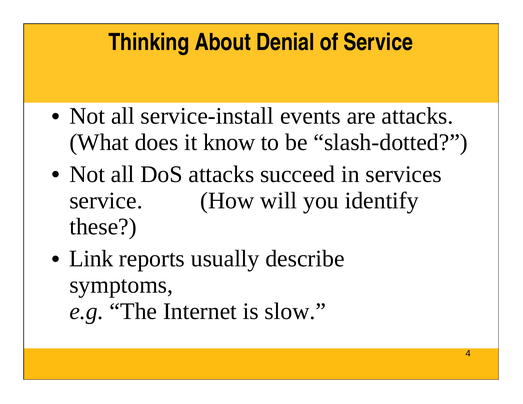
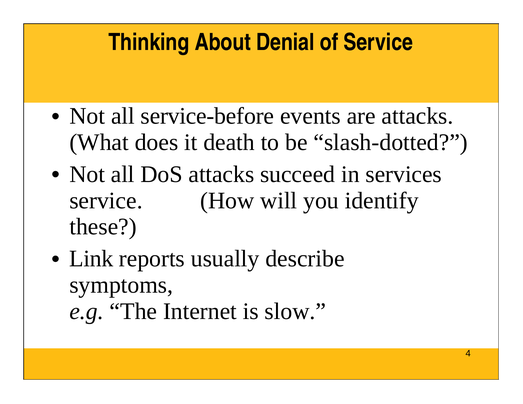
service-install: service-install -> service-before
know: know -> death
